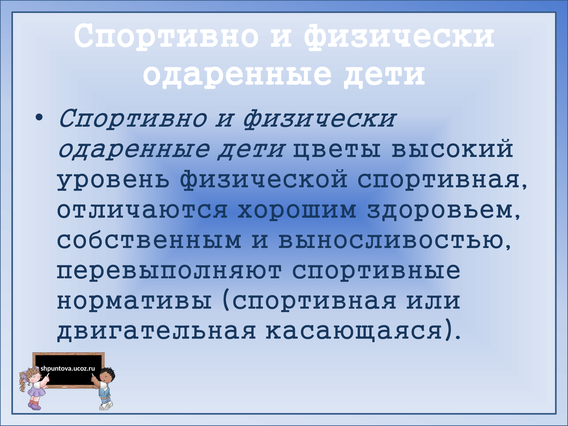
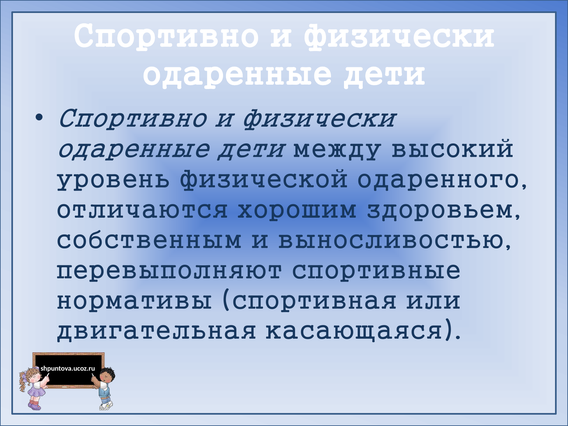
цветы: цветы -> между
физической спортивная: спортивная -> одаренного
